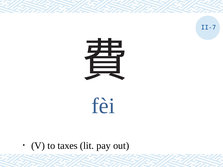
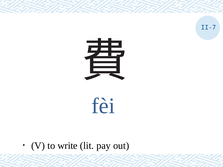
taxes: taxes -> write
